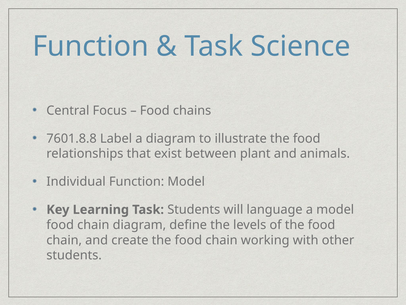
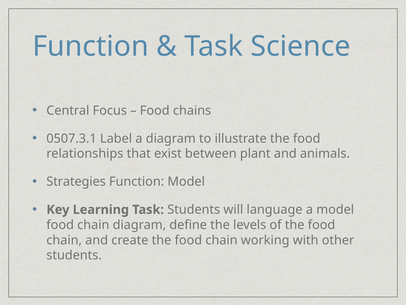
7601.8.8: 7601.8.8 -> 0507.3.1
Individual: Individual -> Strategies
